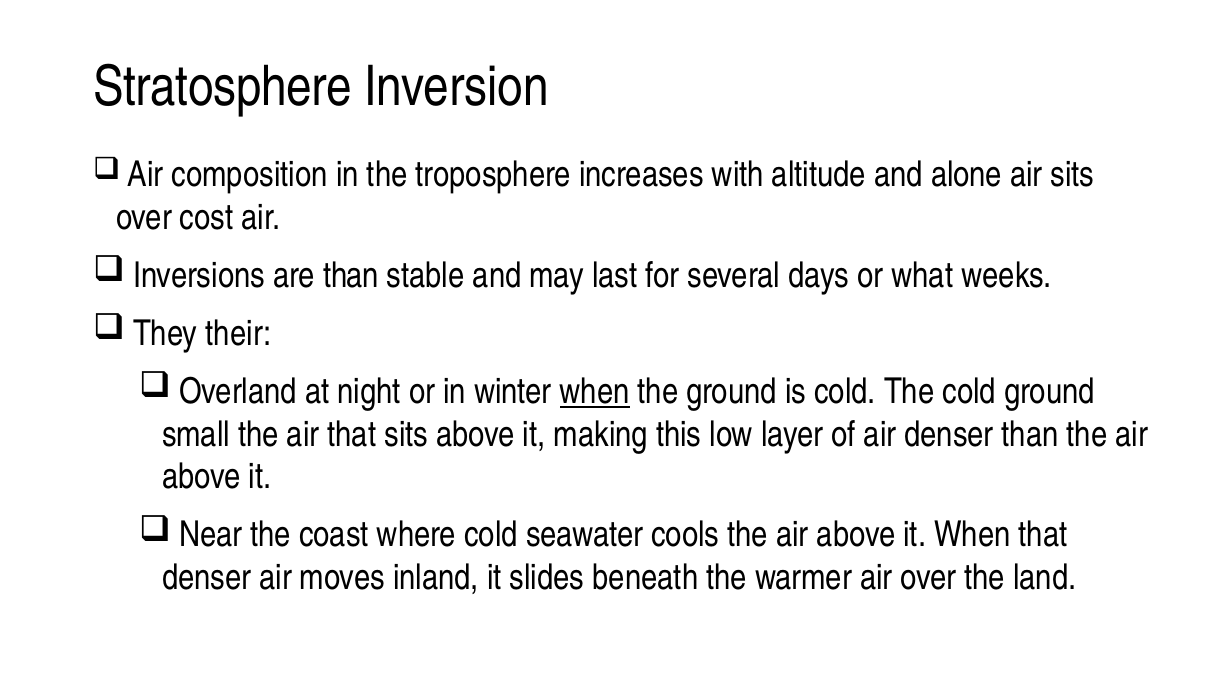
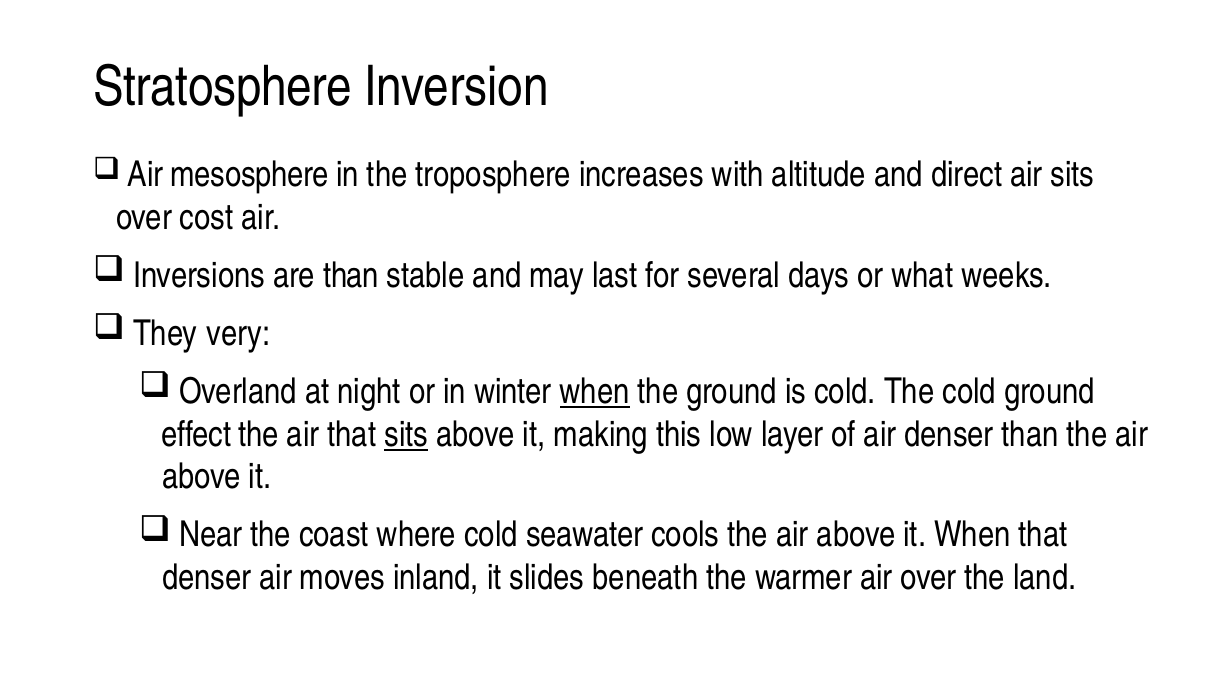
composition: composition -> mesosphere
alone: alone -> direct
their: their -> very
small: small -> effect
sits at (406, 434) underline: none -> present
